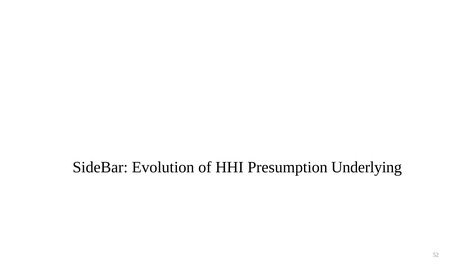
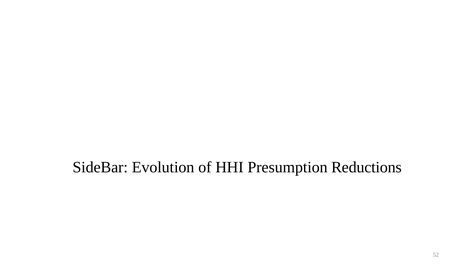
Underlying: Underlying -> Reductions
